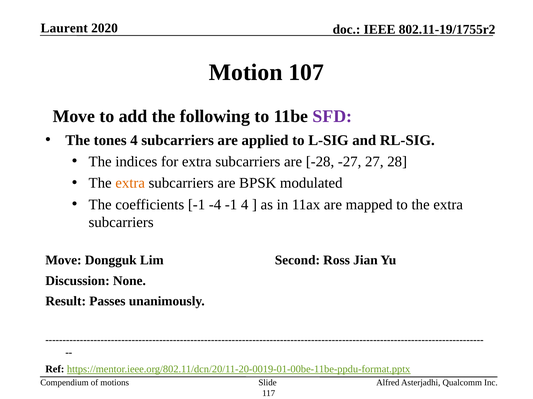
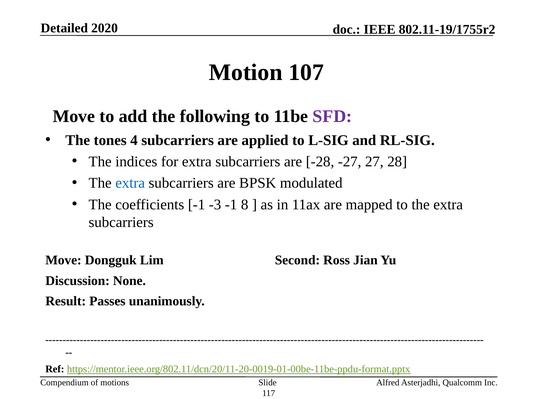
Laurent: Laurent -> Detailed
extra at (130, 183) colour: orange -> blue
-4: -4 -> -3
-1 4: 4 -> 8
